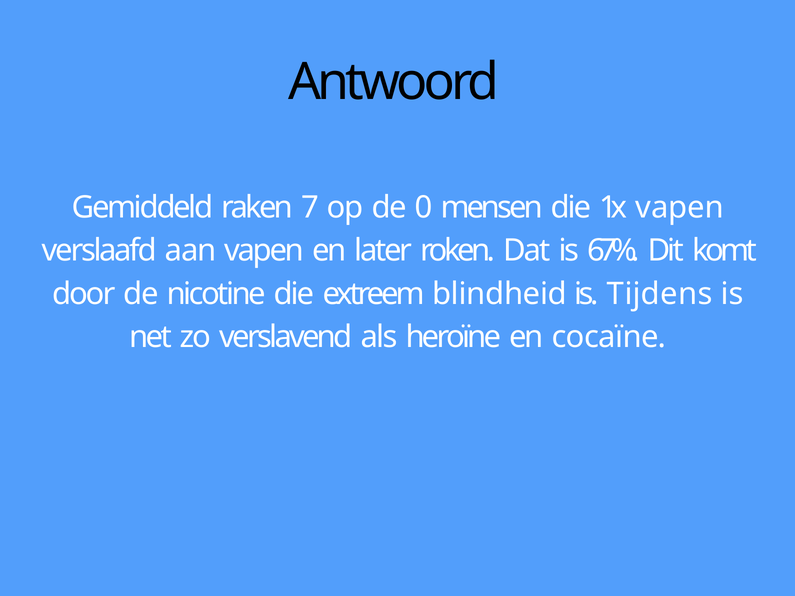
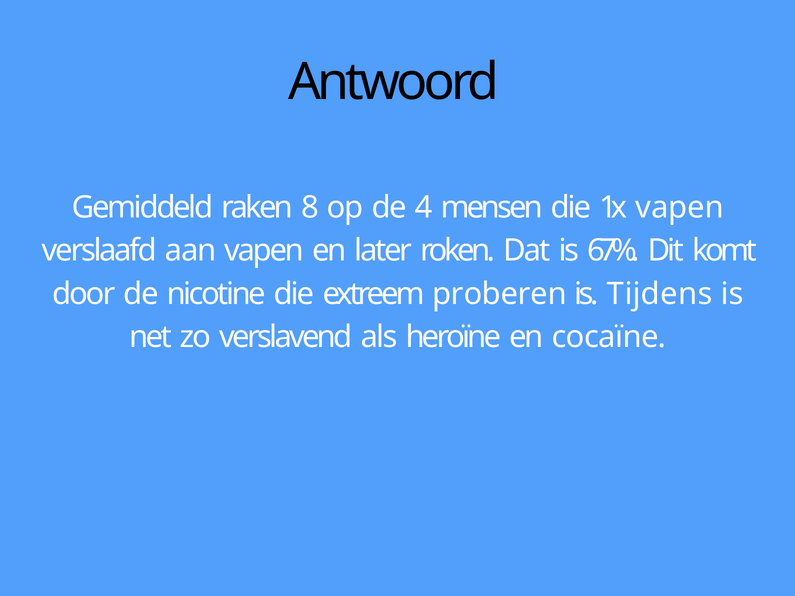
7: 7 -> 8
0: 0 -> 4
blindheid: blindheid -> proberen
